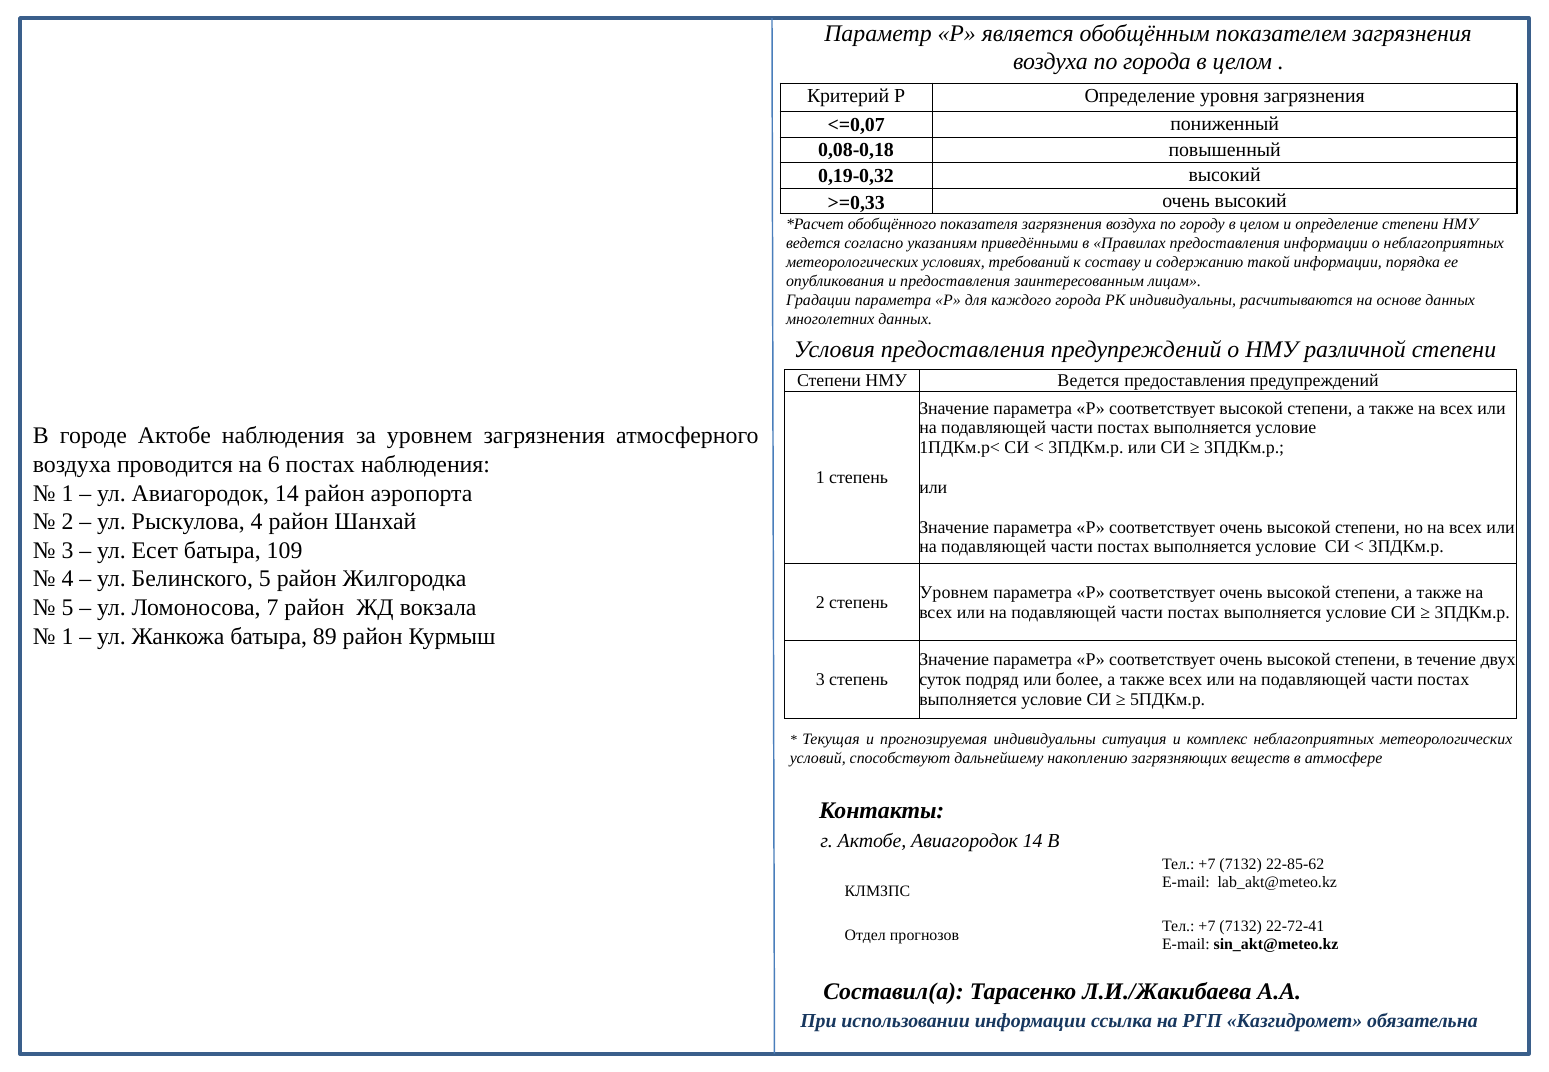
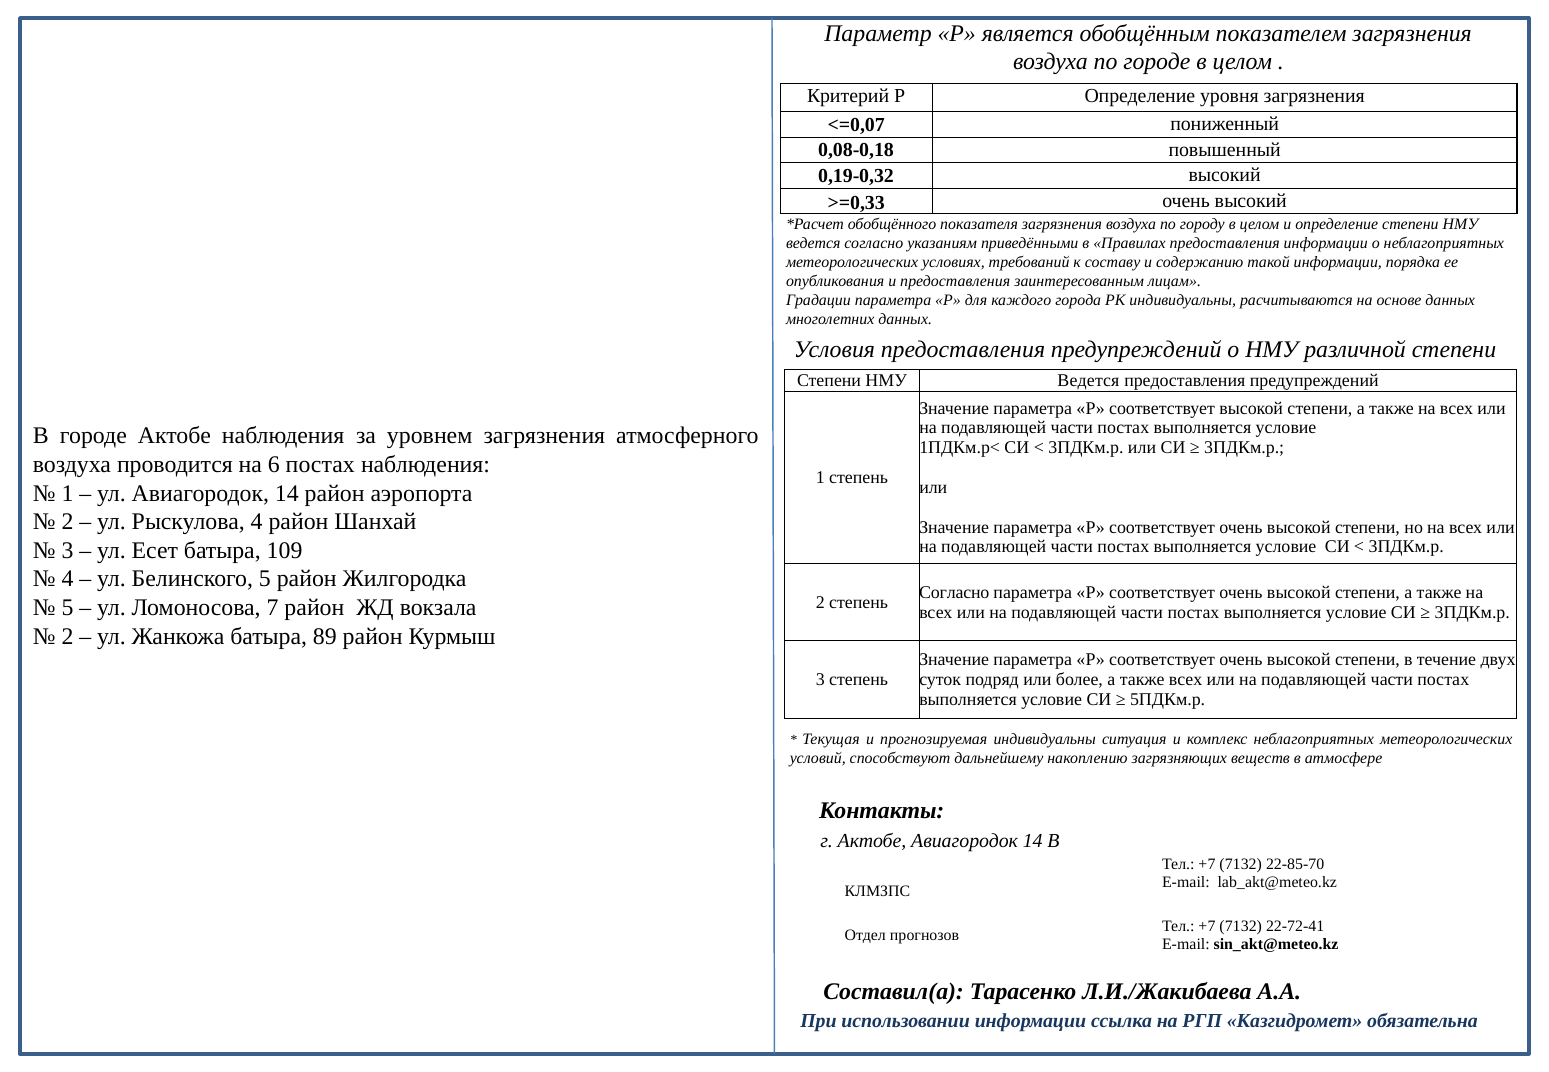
по города: города -> городе
Уровнем at (954, 593): Уровнем -> Согласно
1 at (67, 636): 1 -> 2
22-85-62: 22-85-62 -> 22-85-70
